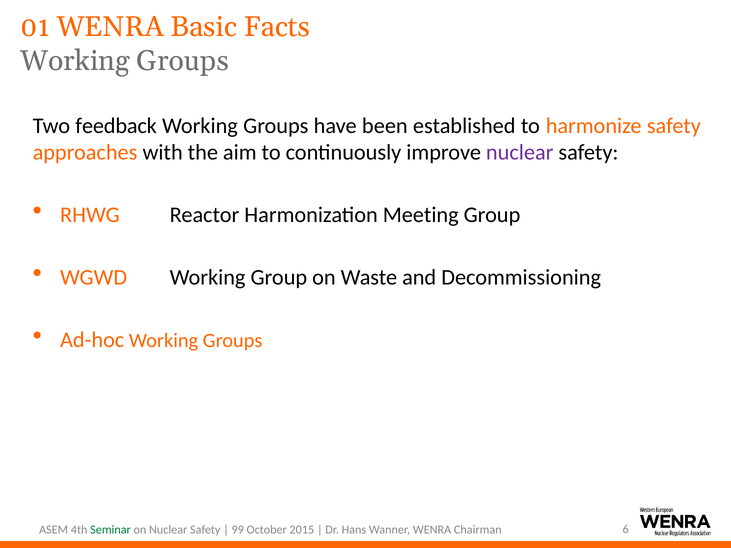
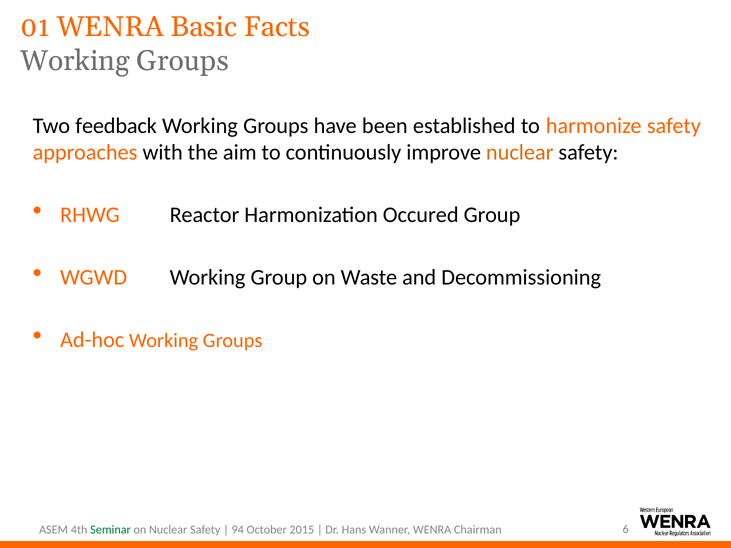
nuclear at (520, 153) colour: purple -> orange
Meeting: Meeting -> Occured
99: 99 -> 94
